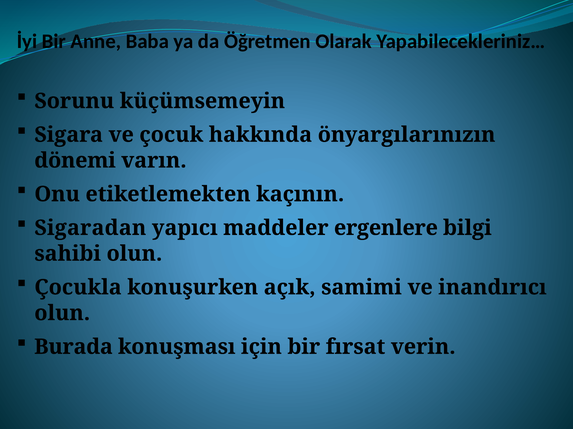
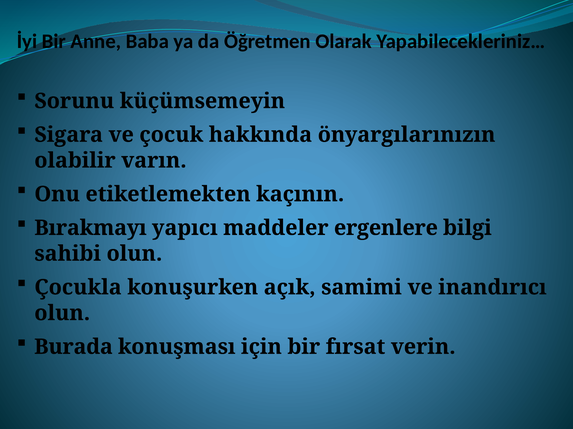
dönemi: dönemi -> olabilir
Sigaradan: Sigaradan -> Bırakmayı
